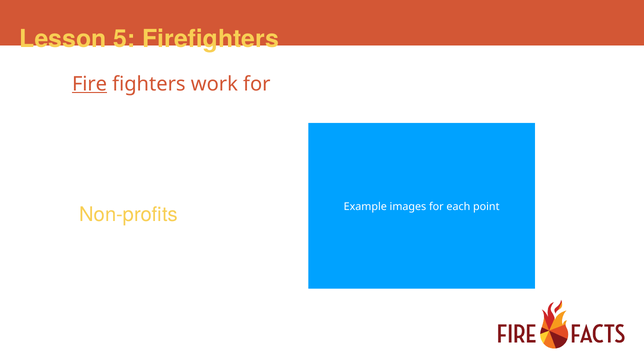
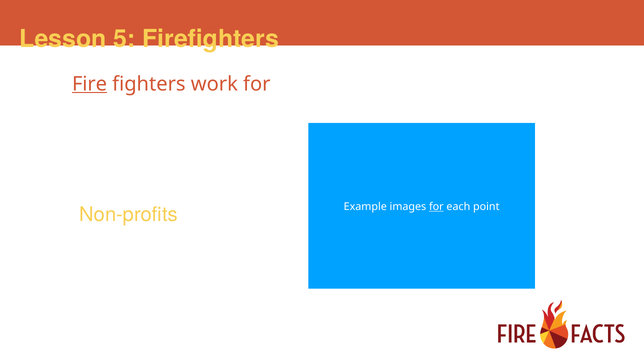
for at (436, 207) underline: none -> present
